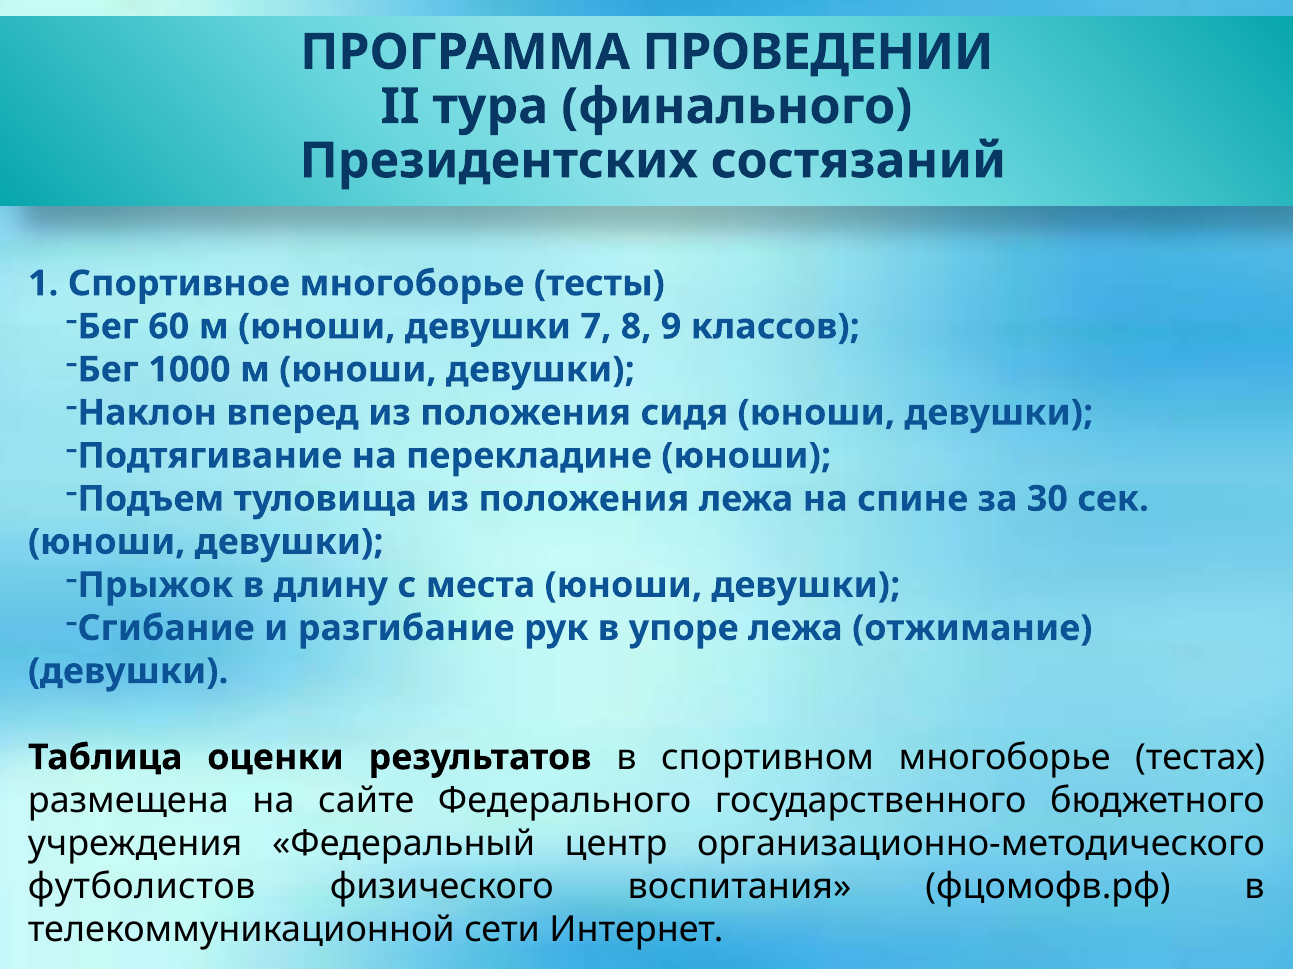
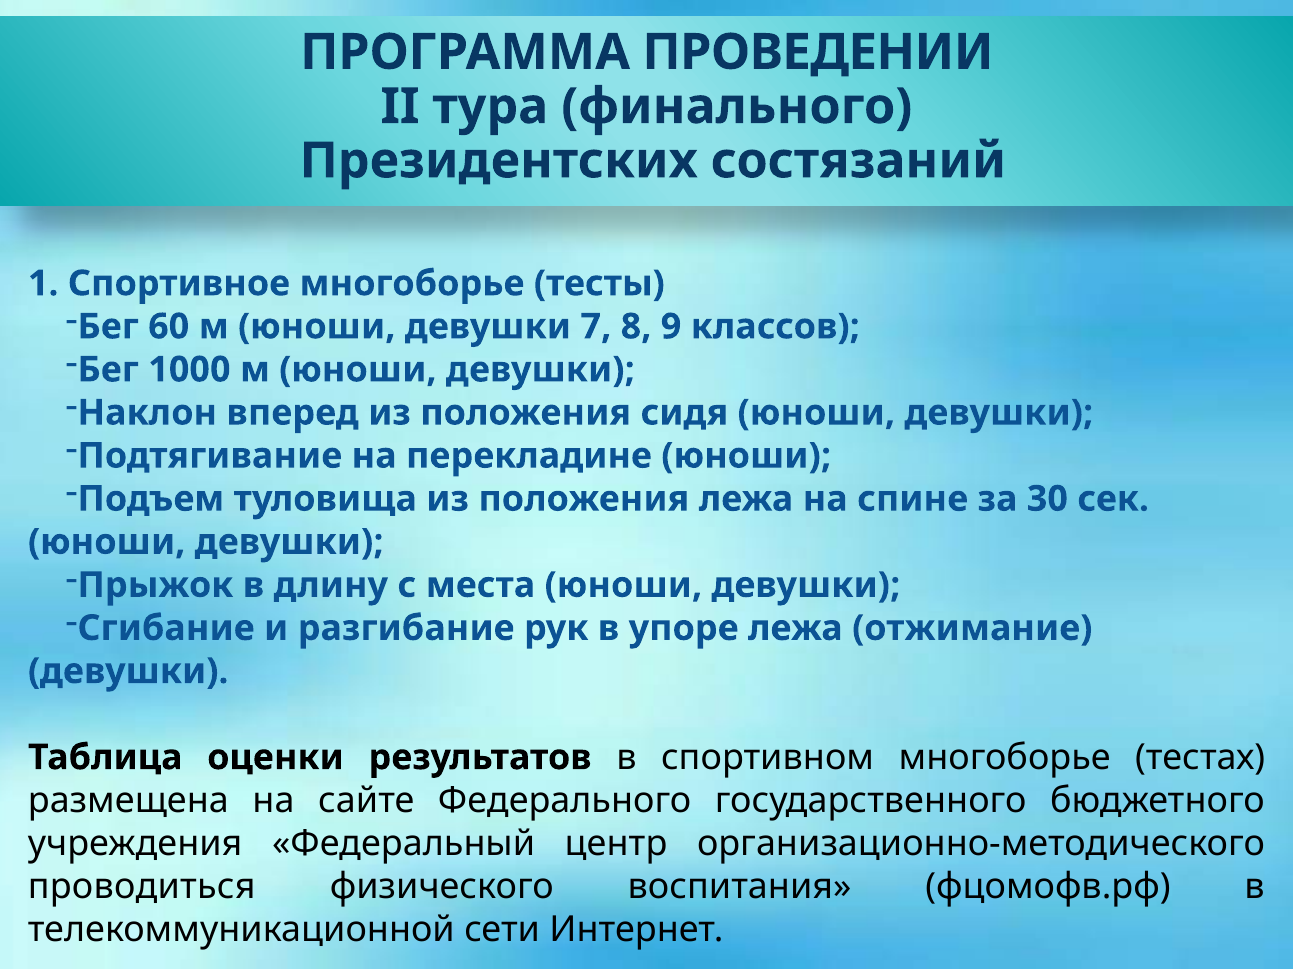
футболистов: футболистов -> проводиться
